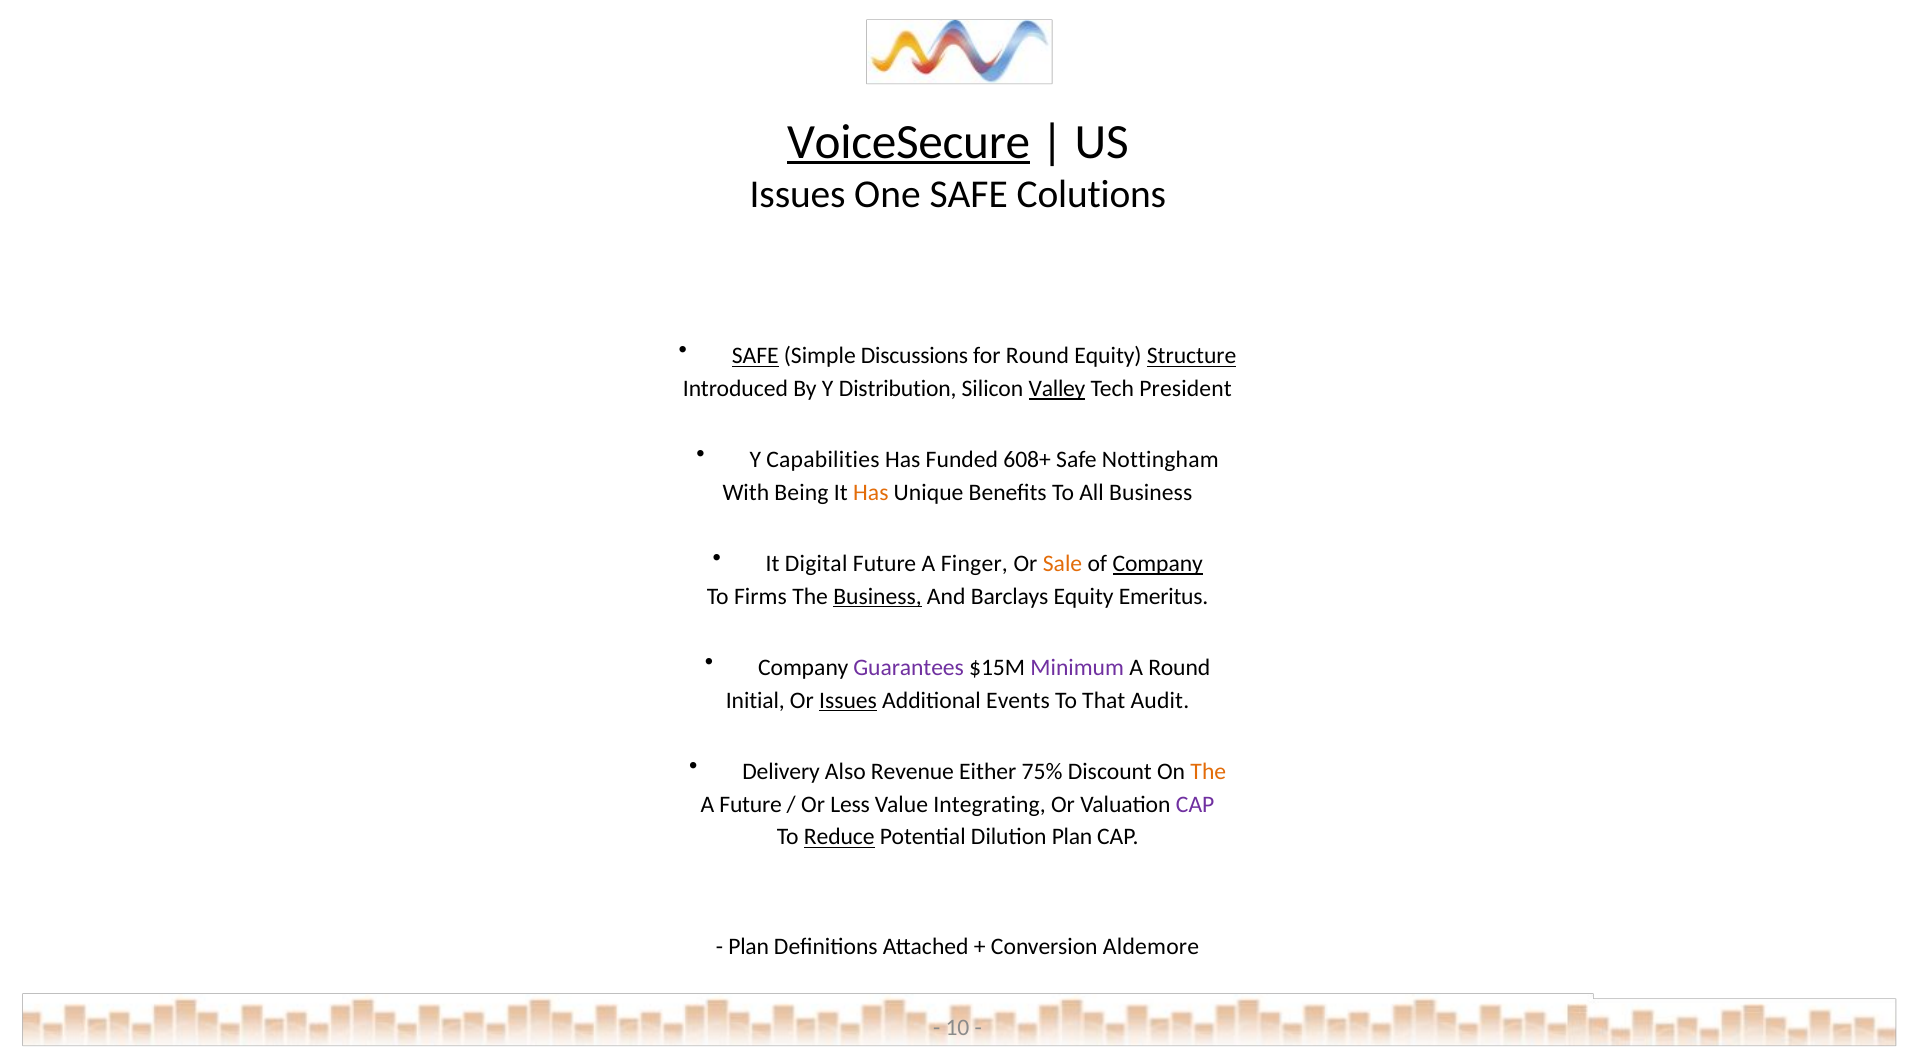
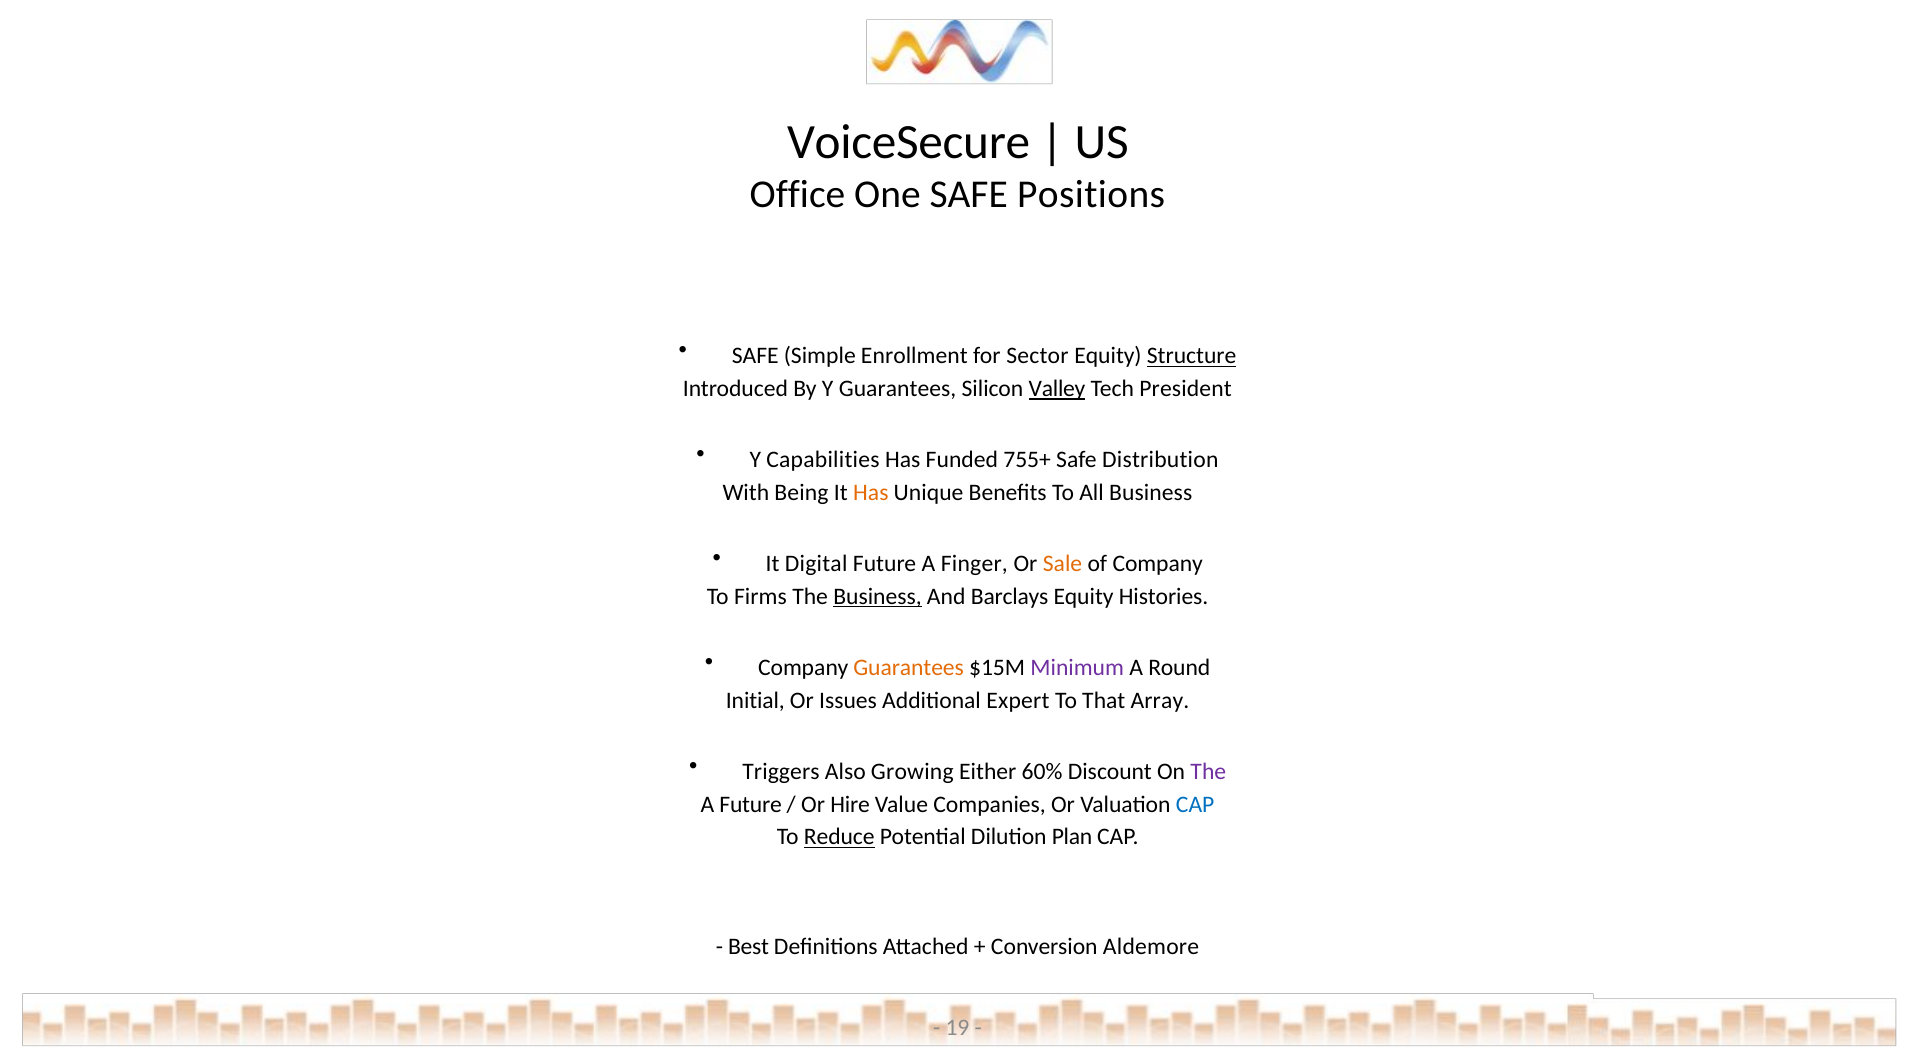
VoiceSecure underline: present -> none
Issues at (798, 194): Issues -> Office
Colutions: Colutions -> Positions
SAFE at (755, 356) underline: present -> none
Discussions: Discussions -> Enrollment
for Round: Round -> Sector
Y Distribution: Distribution -> Guarantees
608+: 608+ -> 755+
Nottingham: Nottingham -> Distribution
Company at (1158, 564) underline: present -> none
Emeritus: Emeritus -> Histories
Guarantees at (909, 668) colour: purple -> orange
Issues at (848, 701) underline: present -> none
Events: Events -> Expert
Audit: Audit -> Array
Delivery: Delivery -> Triggers
Revenue: Revenue -> Growing
75%: 75% -> 60%
The at (1208, 772) colour: orange -> purple
Less: Less -> Hire
Integrating: Integrating -> Companies
CAP at (1195, 805) colour: purple -> blue
Plan at (749, 947): Plan -> Best
10: 10 -> 19
